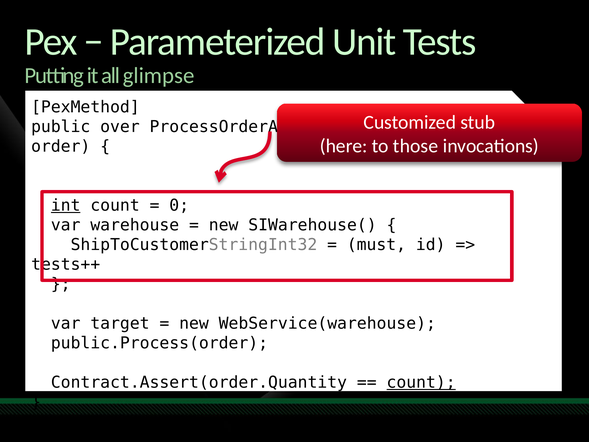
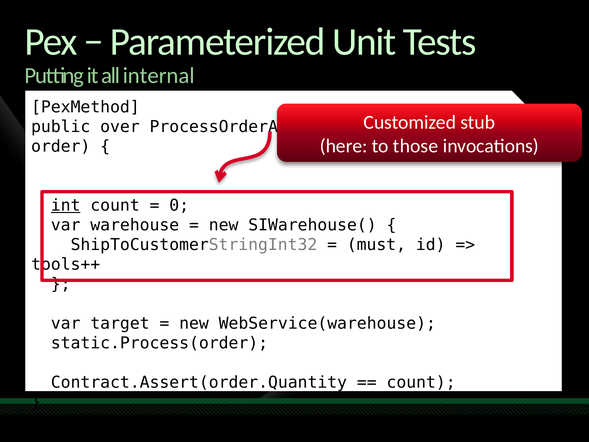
glimpse: glimpse -> internal
tests++: tests++ -> tools++
public.Process(order: public.Process(order -> static.Process(order
count at (421, 382) underline: present -> none
